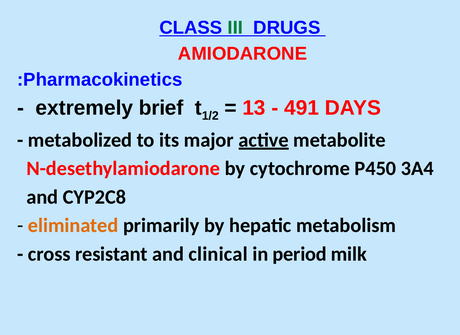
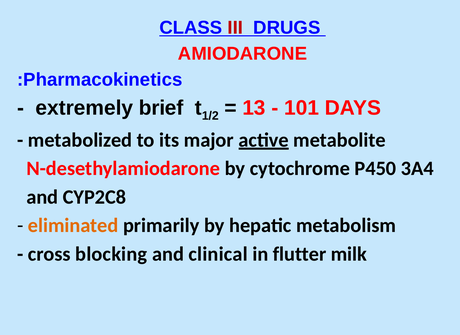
III colour: green -> red
491: 491 -> 101
resistant: resistant -> blocking
period: period -> flutter
